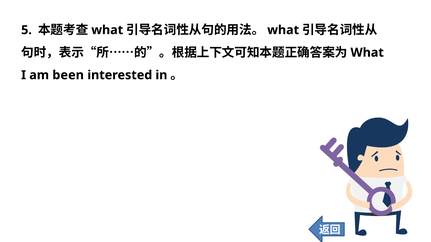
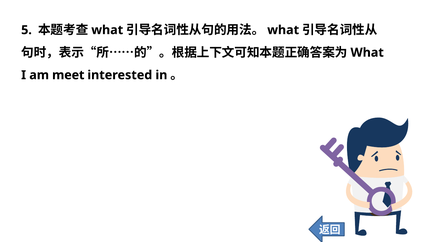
been: been -> meet
